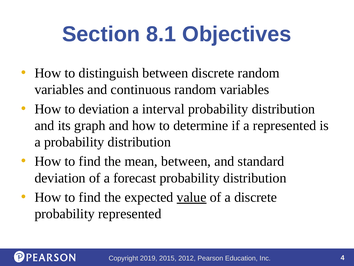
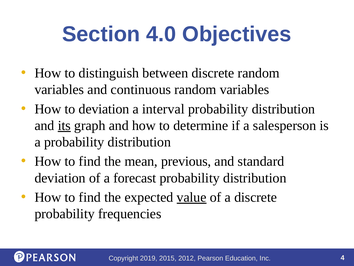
8.1: 8.1 -> 4.0
its underline: none -> present
a represented: represented -> salesperson
mean between: between -> previous
probability represented: represented -> frequencies
